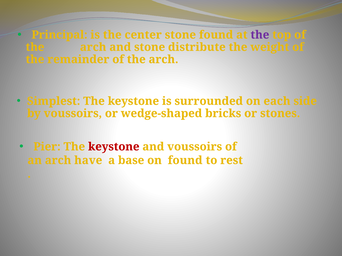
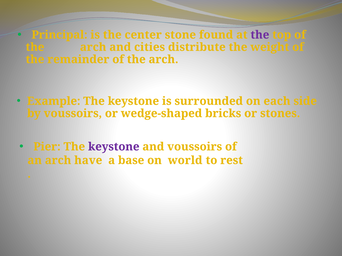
and stone: stone -> cities
Simplest: Simplest -> Example
keystone at (114, 147) colour: red -> purple
on found: found -> world
